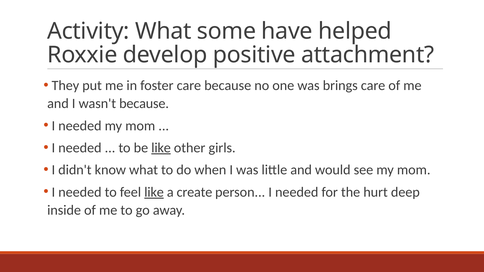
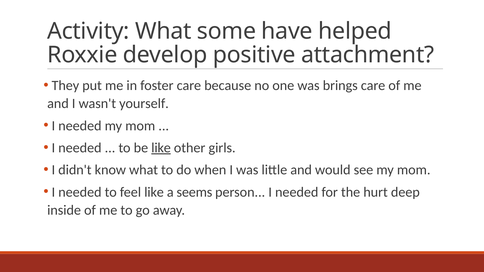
wasn't because: because -> yourself
like at (154, 192) underline: present -> none
create: create -> seems
